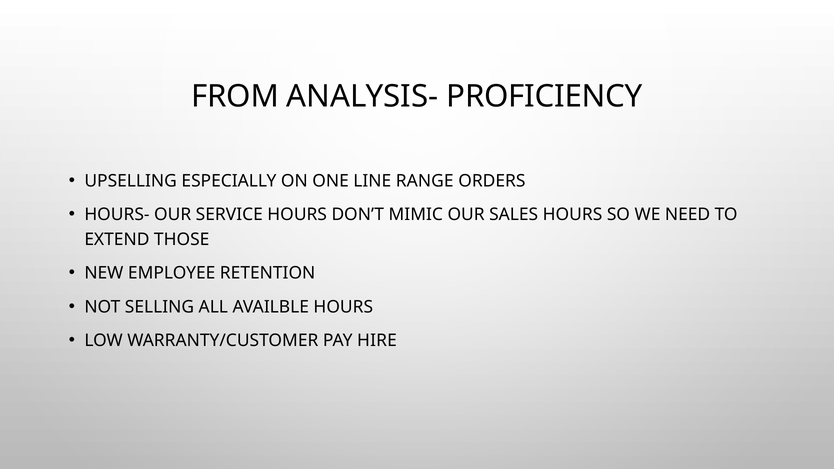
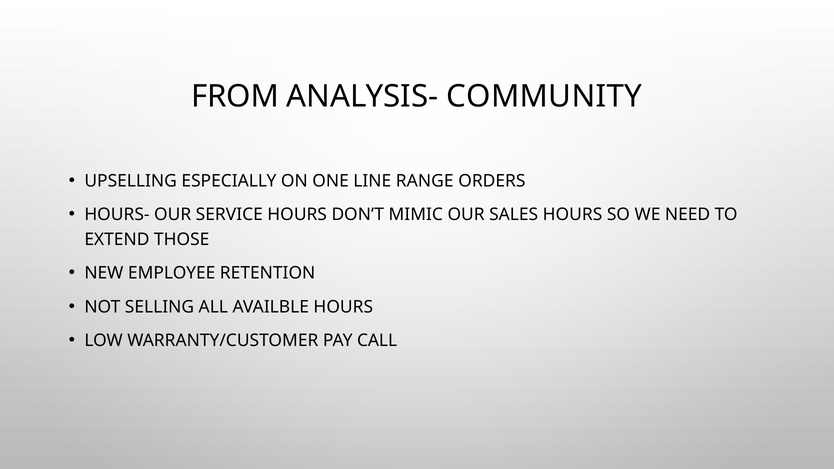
PROFICIENCY: PROFICIENCY -> COMMUNITY
HIRE: HIRE -> CALL
